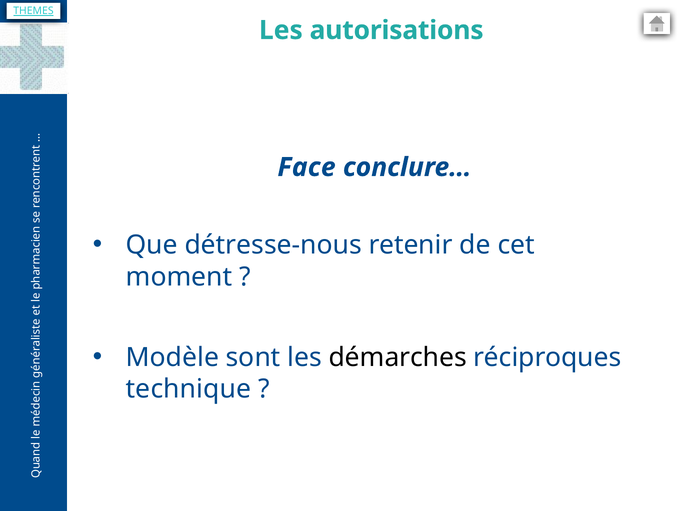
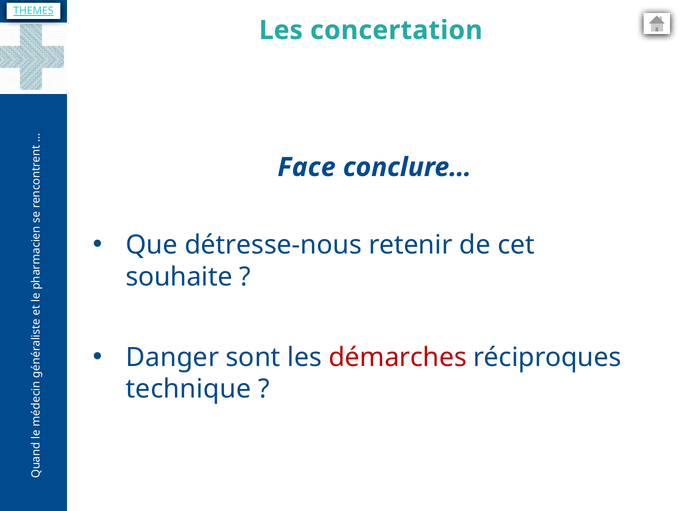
autorisations: autorisations -> concertation
moment: moment -> souhaite
Modèle: Modèle -> Danger
démarches colour: black -> red
